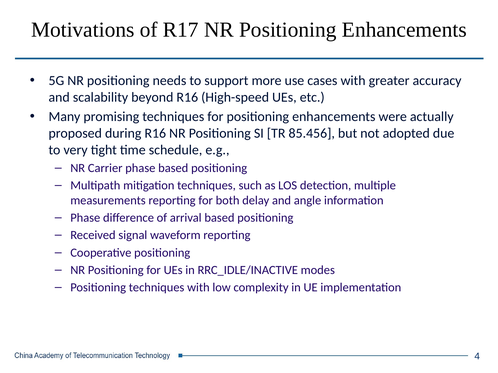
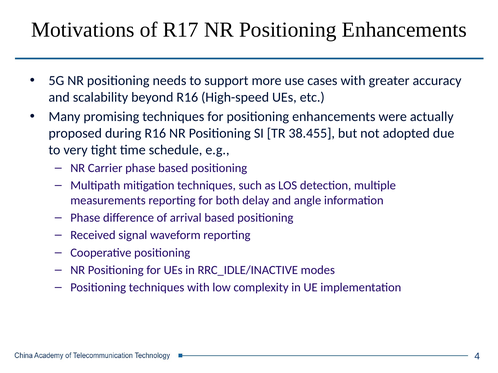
85.456: 85.456 -> 38.455
